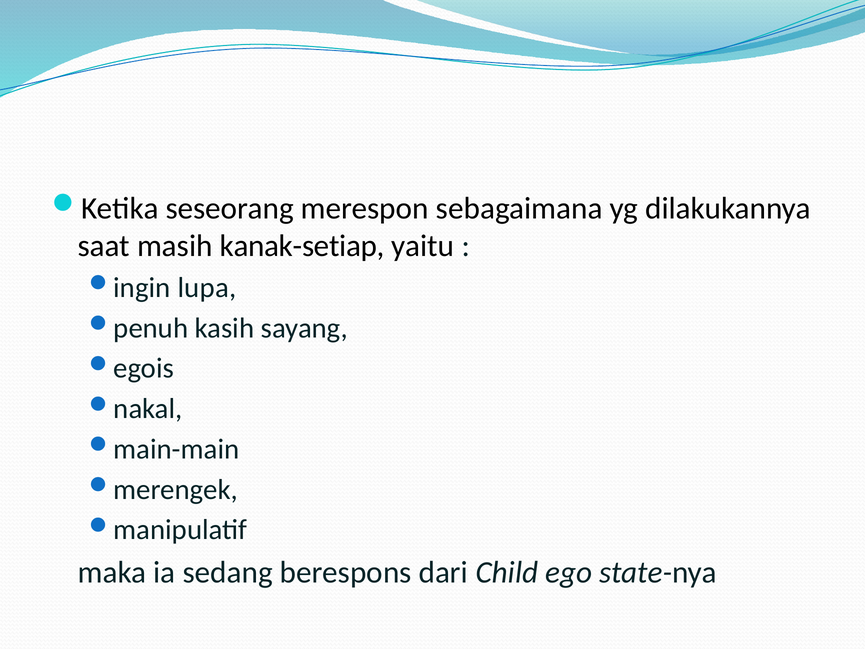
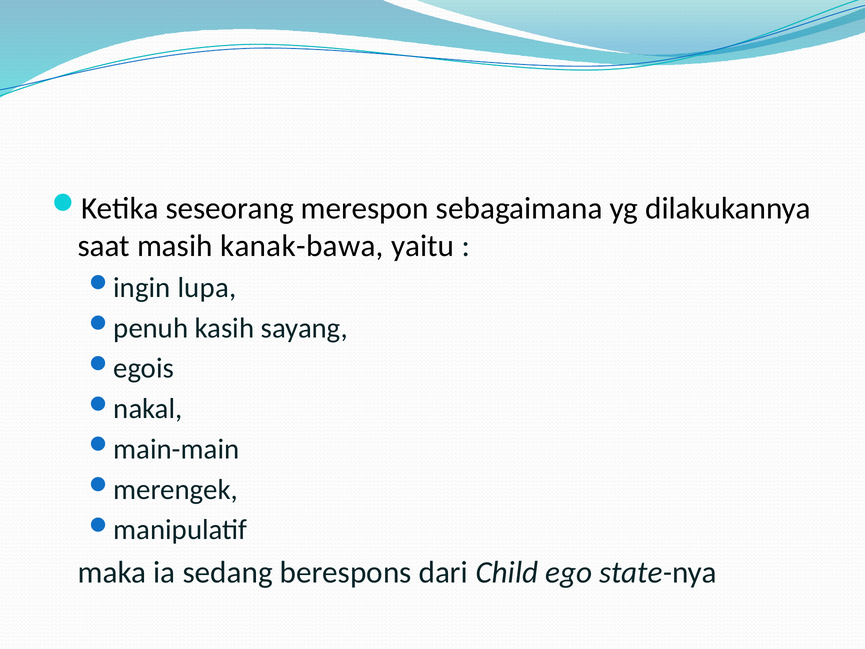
kanak-setiap: kanak-setiap -> kanak-bawa
